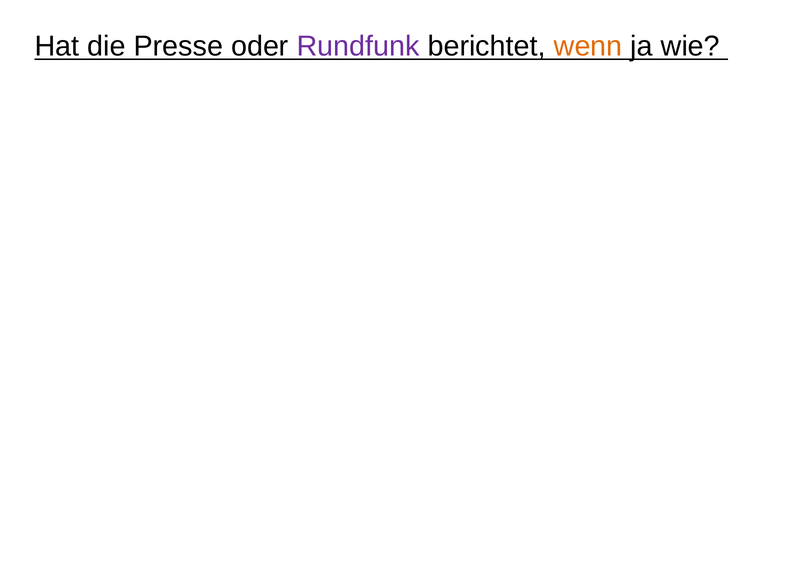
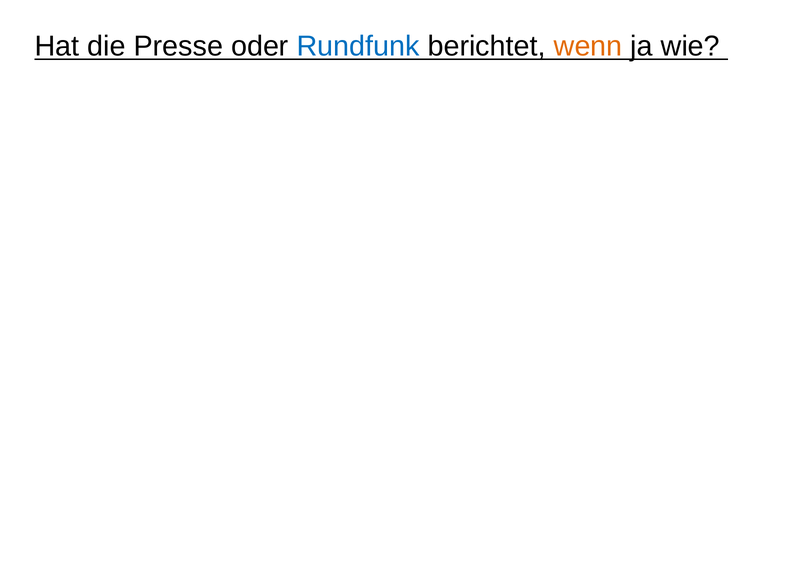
Rundfunk colour: purple -> blue
